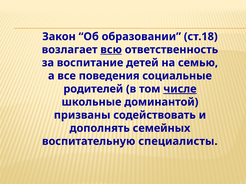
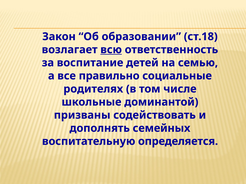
поведения: поведения -> правильно
родителей: родителей -> родителях
числе underline: present -> none
специалисты: специалисты -> определяется
